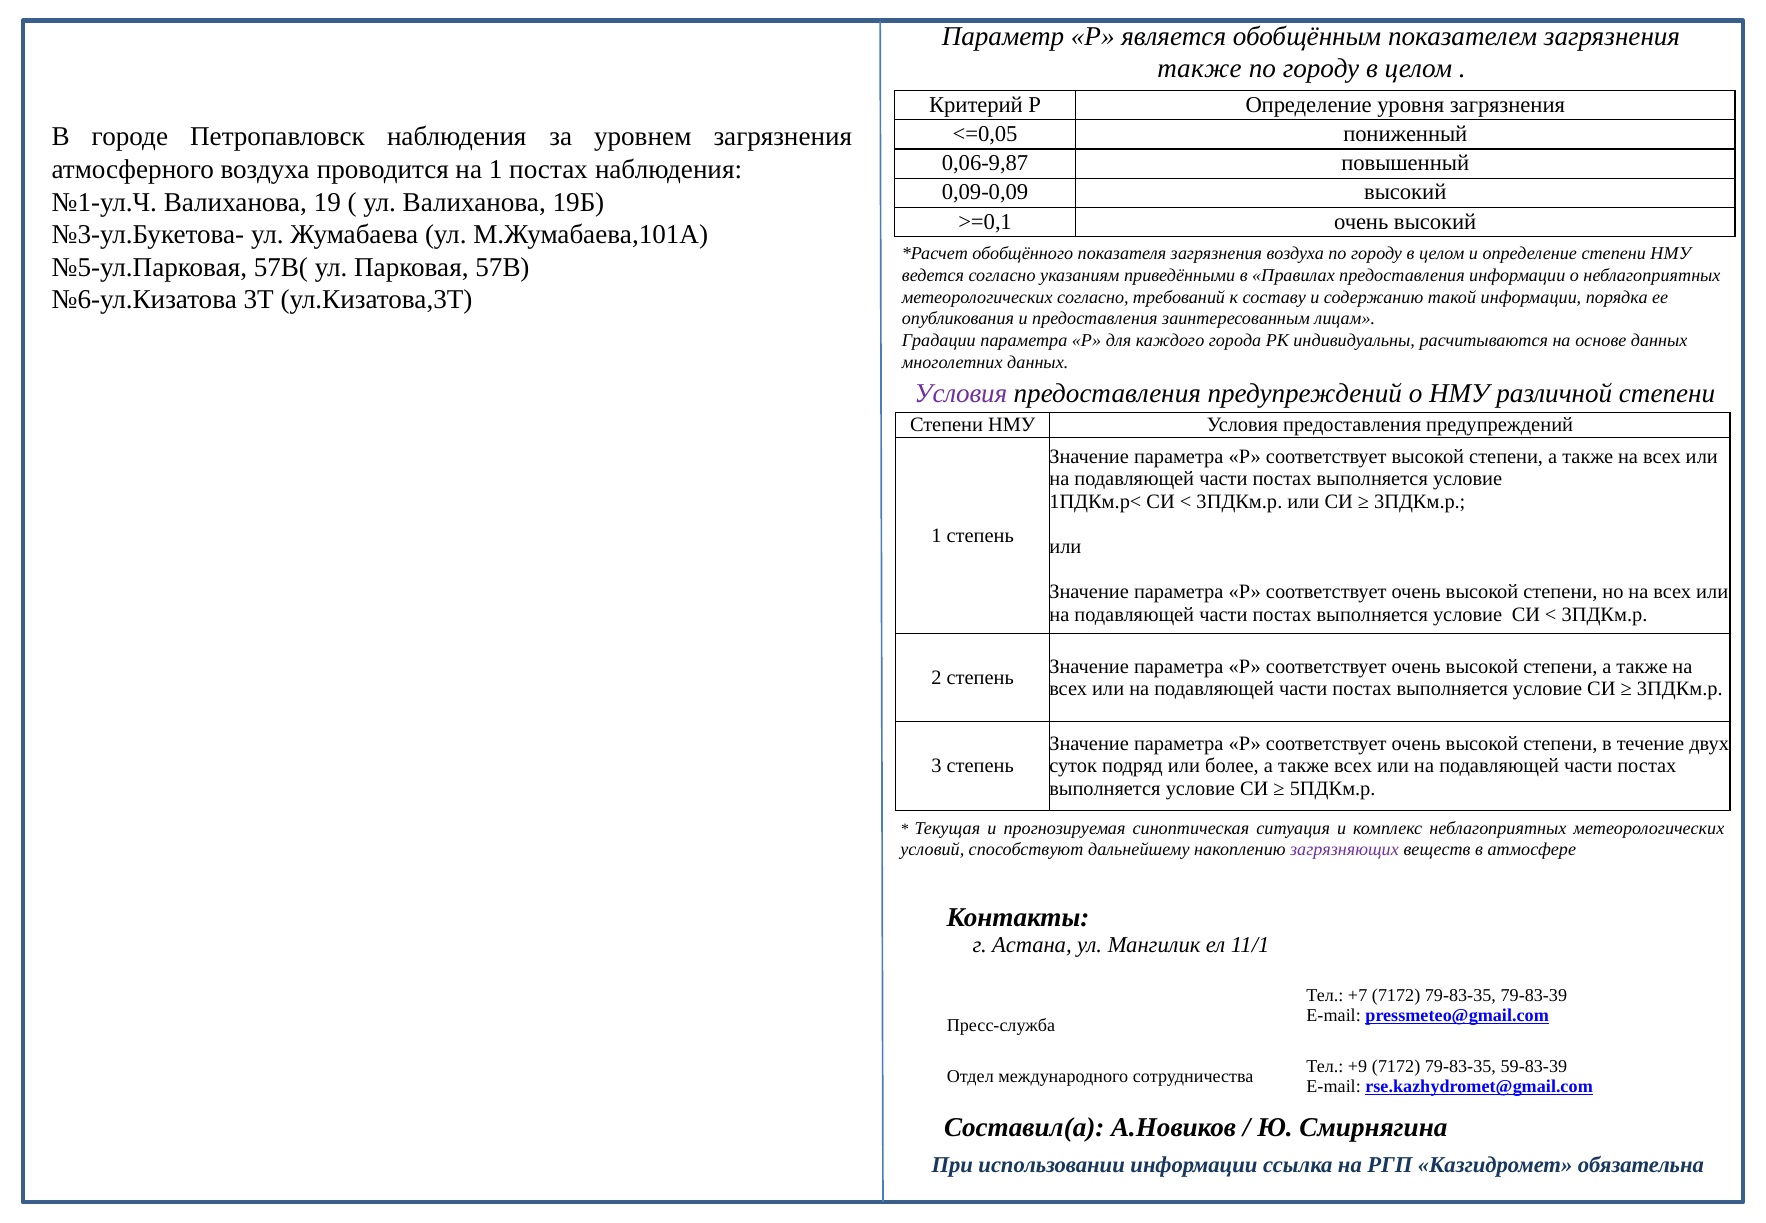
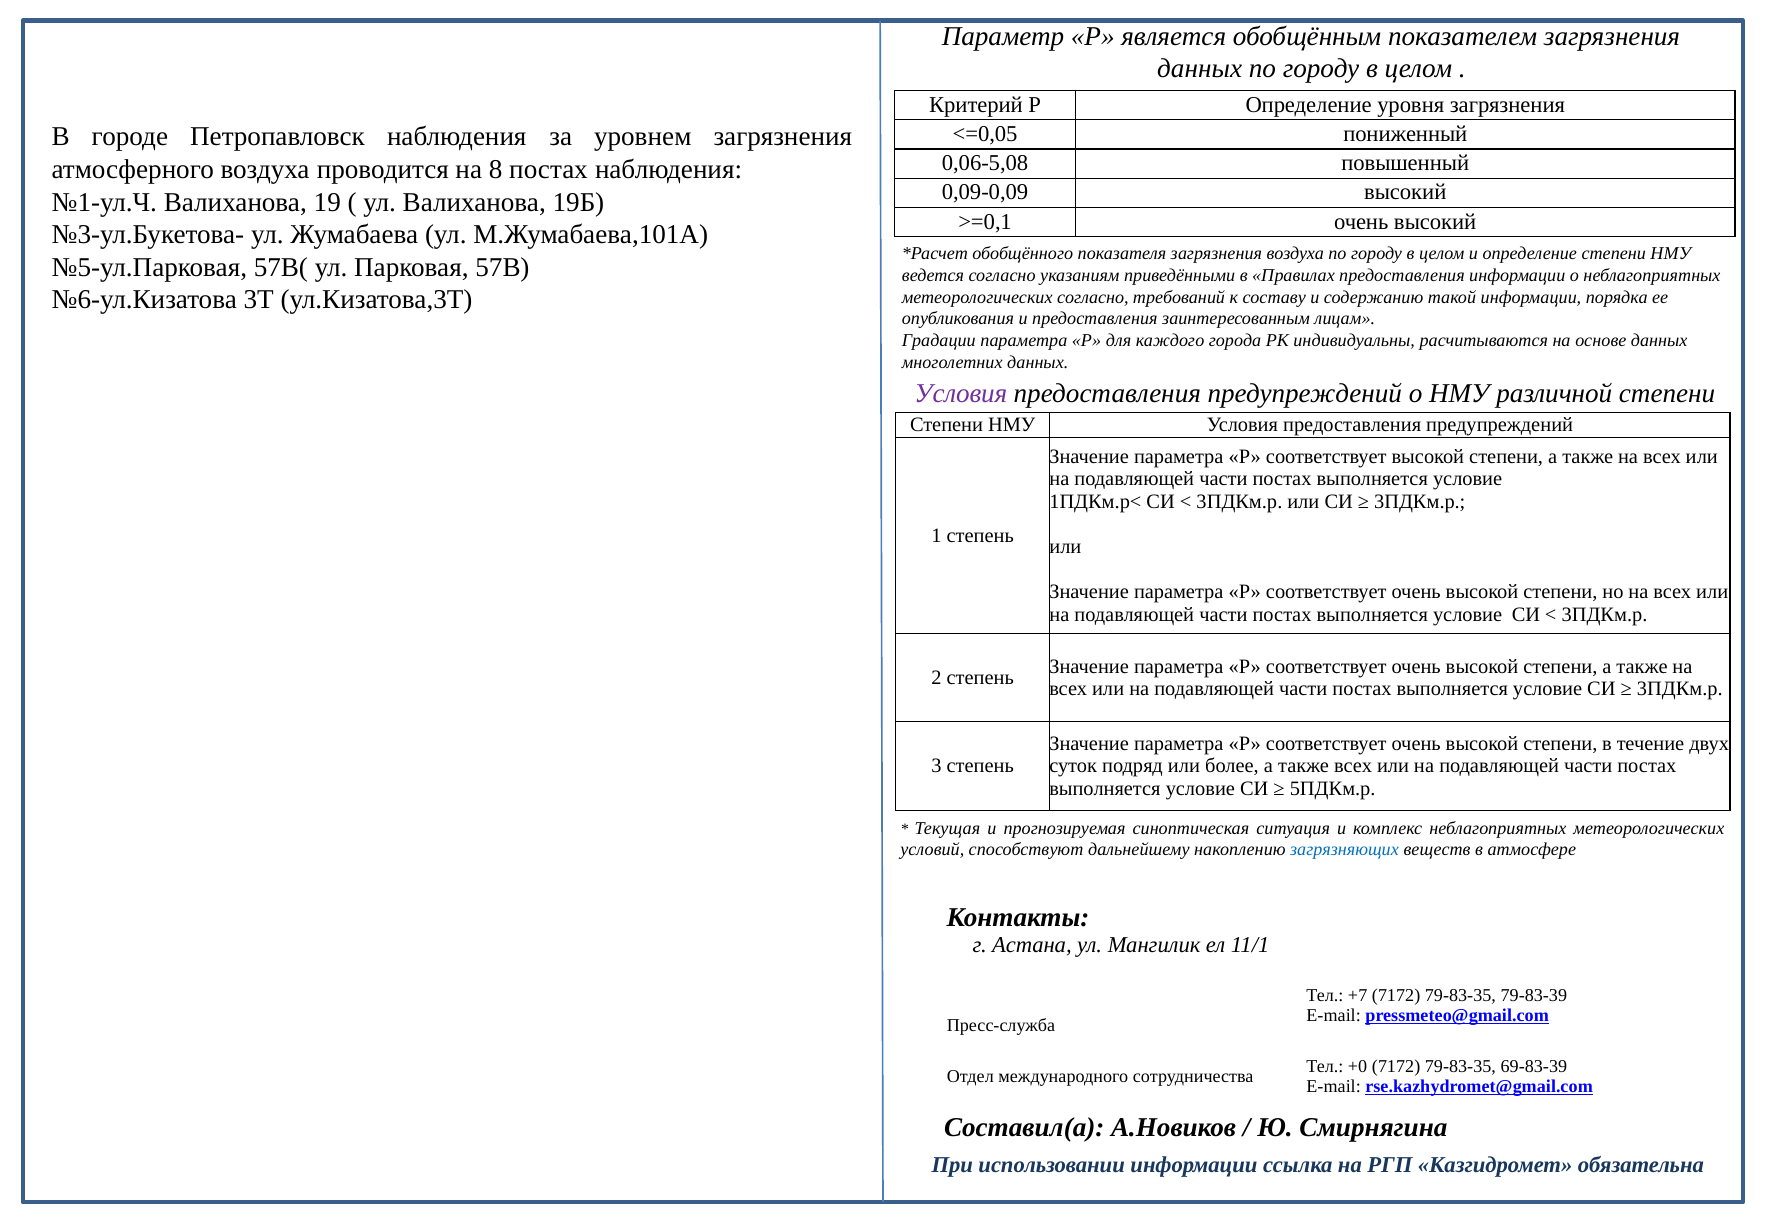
также at (1199, 69): также -> данных
0,06-9,87: 0,06-9,87 -> 0,06-5,08
на 1: 1 -> 8
загрязняющих colour: purple -> blue
+9: +9 -> +0
59-83-39: 59-83-39 -> 69-83-39
